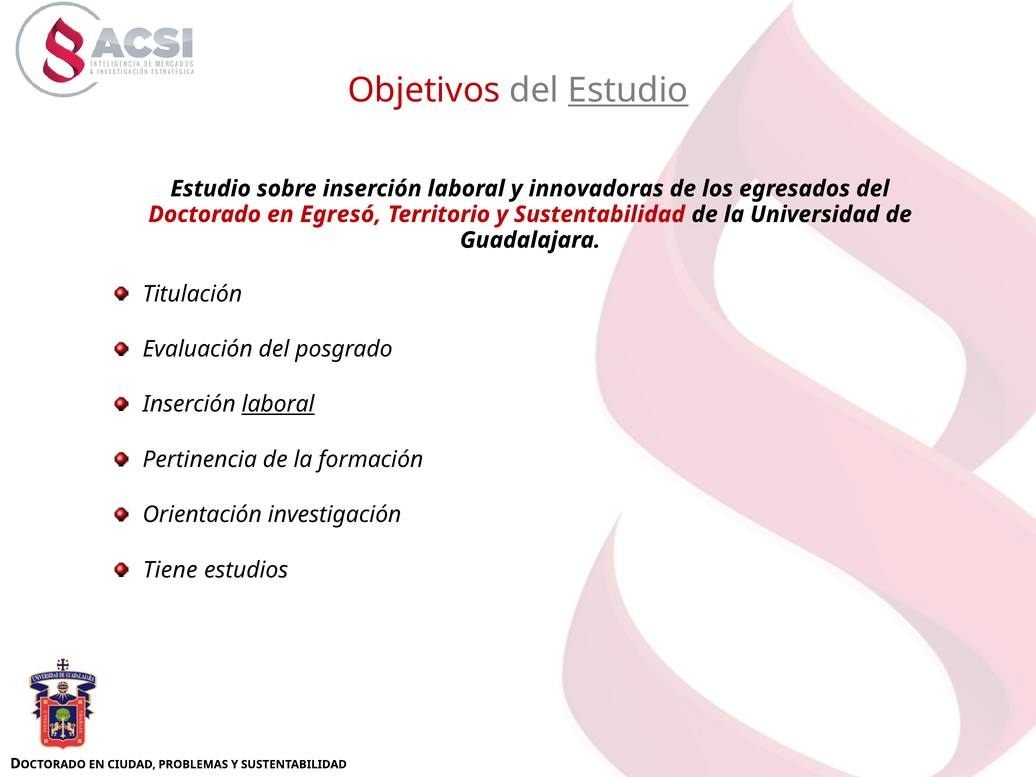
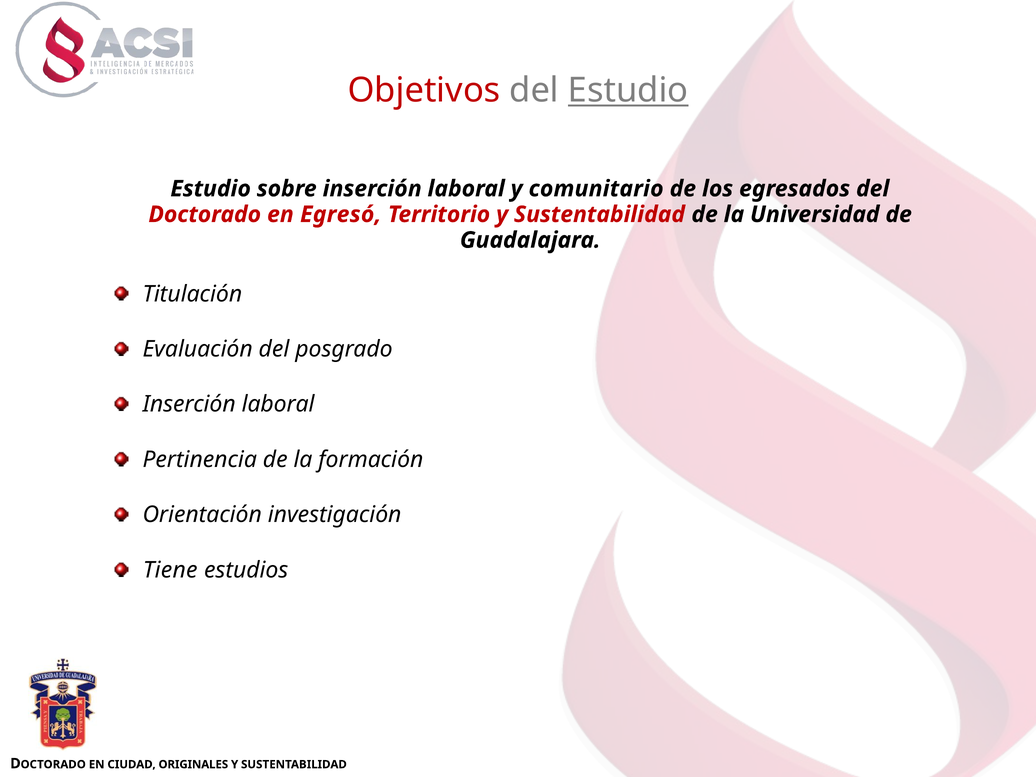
innovadoras: innovadoras -> comunitario
laboral at (278, 404) underline: present -> none
PROBLEMAS: PROBLEMAS -> ORIGINALES
